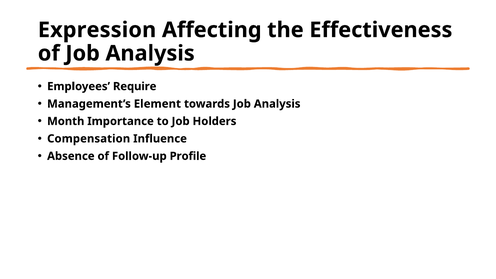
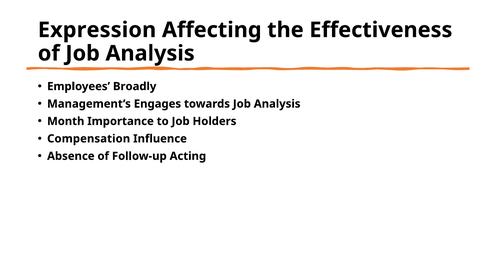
Require: Require -> Broadly
Element: Element -> Engages
Profile: Profile -> Acting
